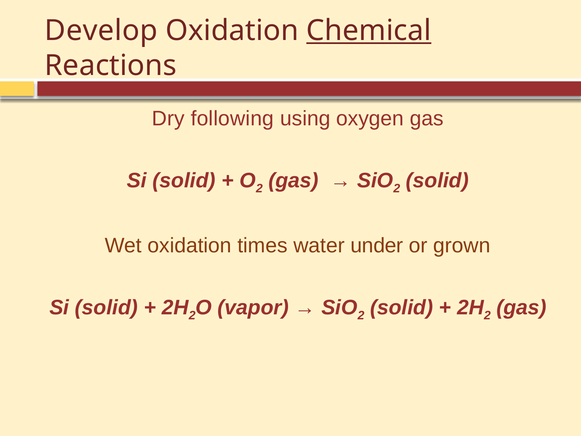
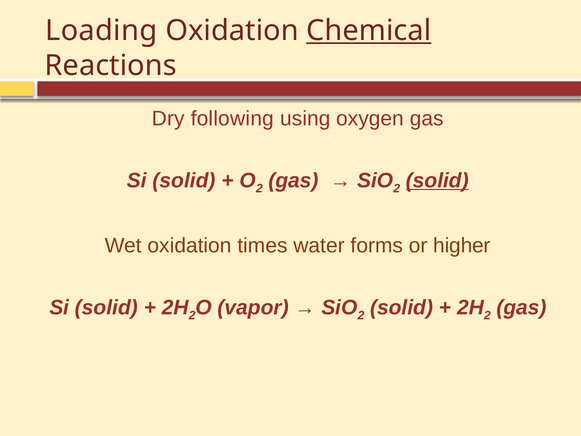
Develop: Develop -> Loading
solid at (437, 180) underline: none -> present
under: under -> forms
grown: grown -> higher
